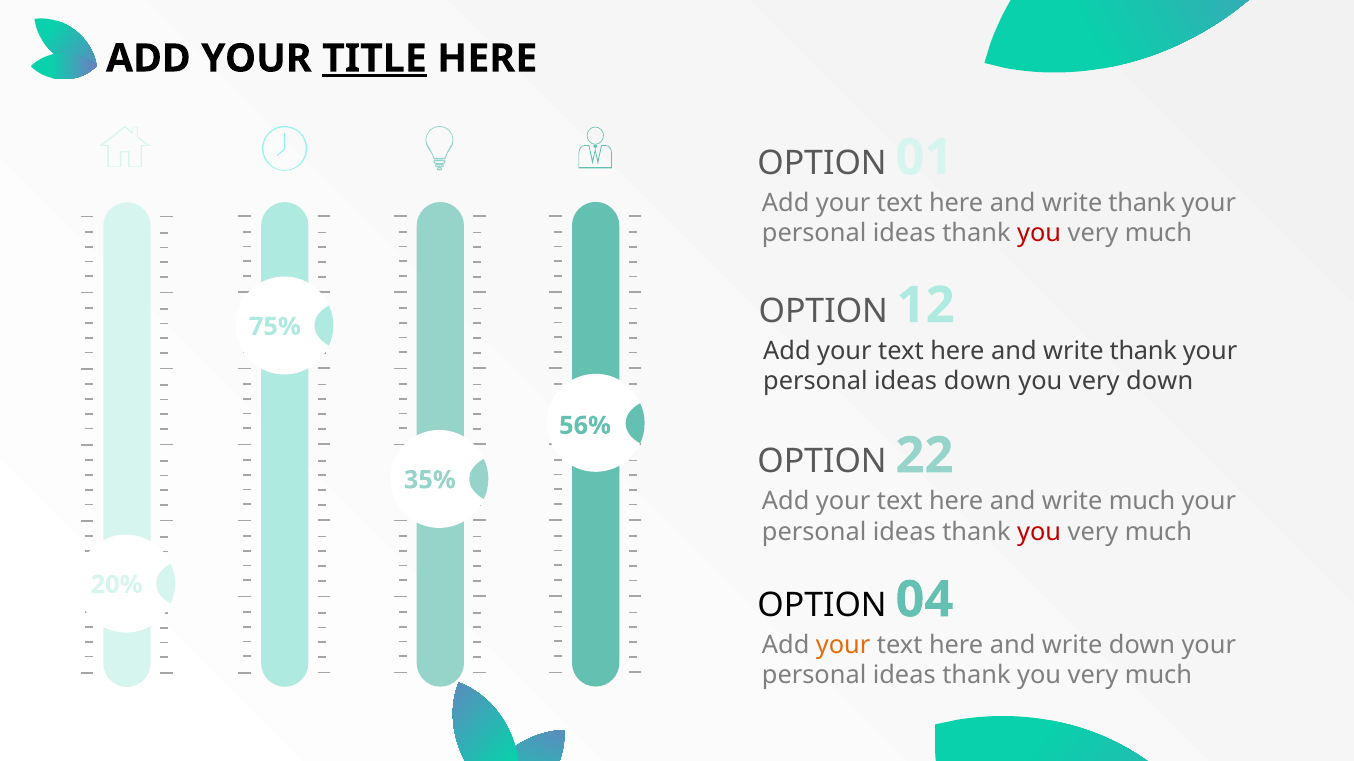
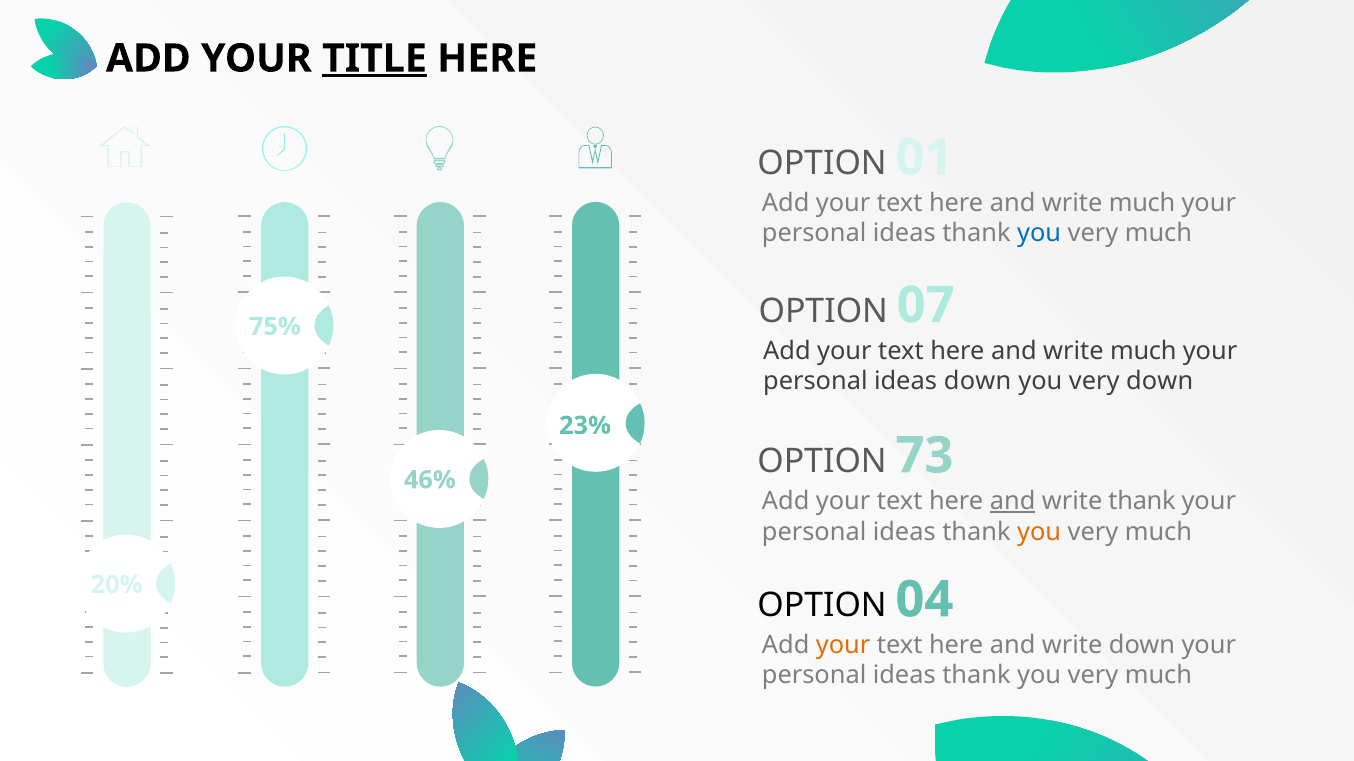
thank at (1142, 203): thank -> much
you at (1039, 234) colour: red -> blue
12: 12 -> 07
thank at (1143, 351): thank -> much
56%: 56% -> 23%
22: 22 -> 73
35%: 35% -> 46%
and at (1013, 501) underline: none -> present
write much: much -> thank
you at (1039, 532) colour: red -> orange
